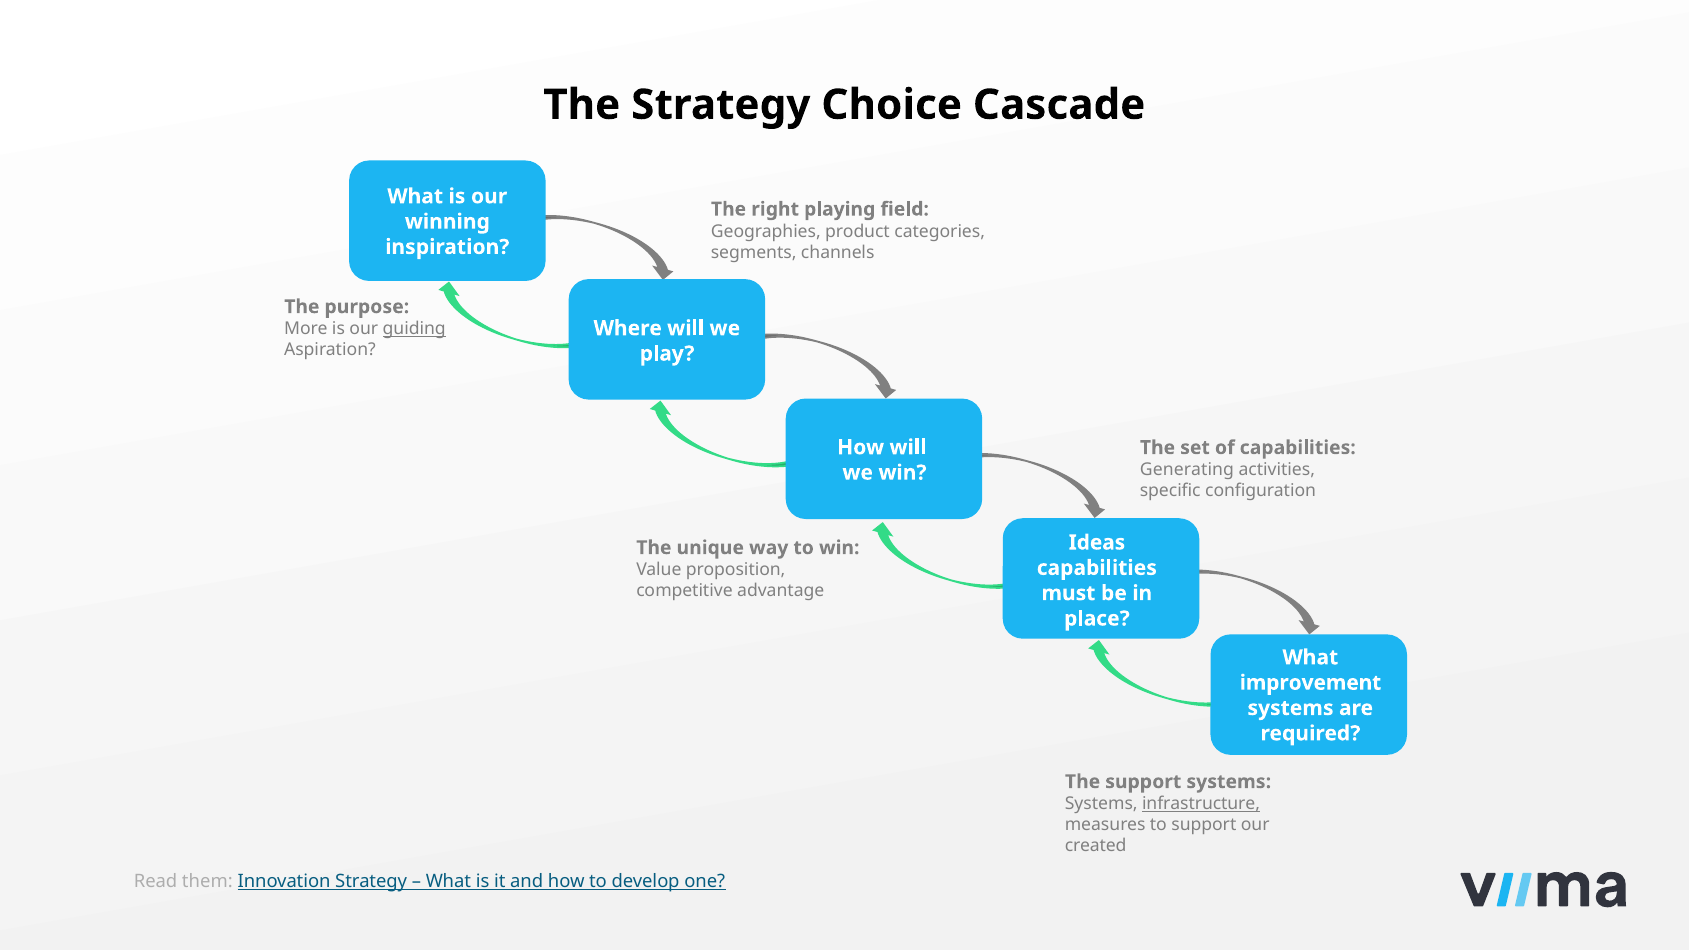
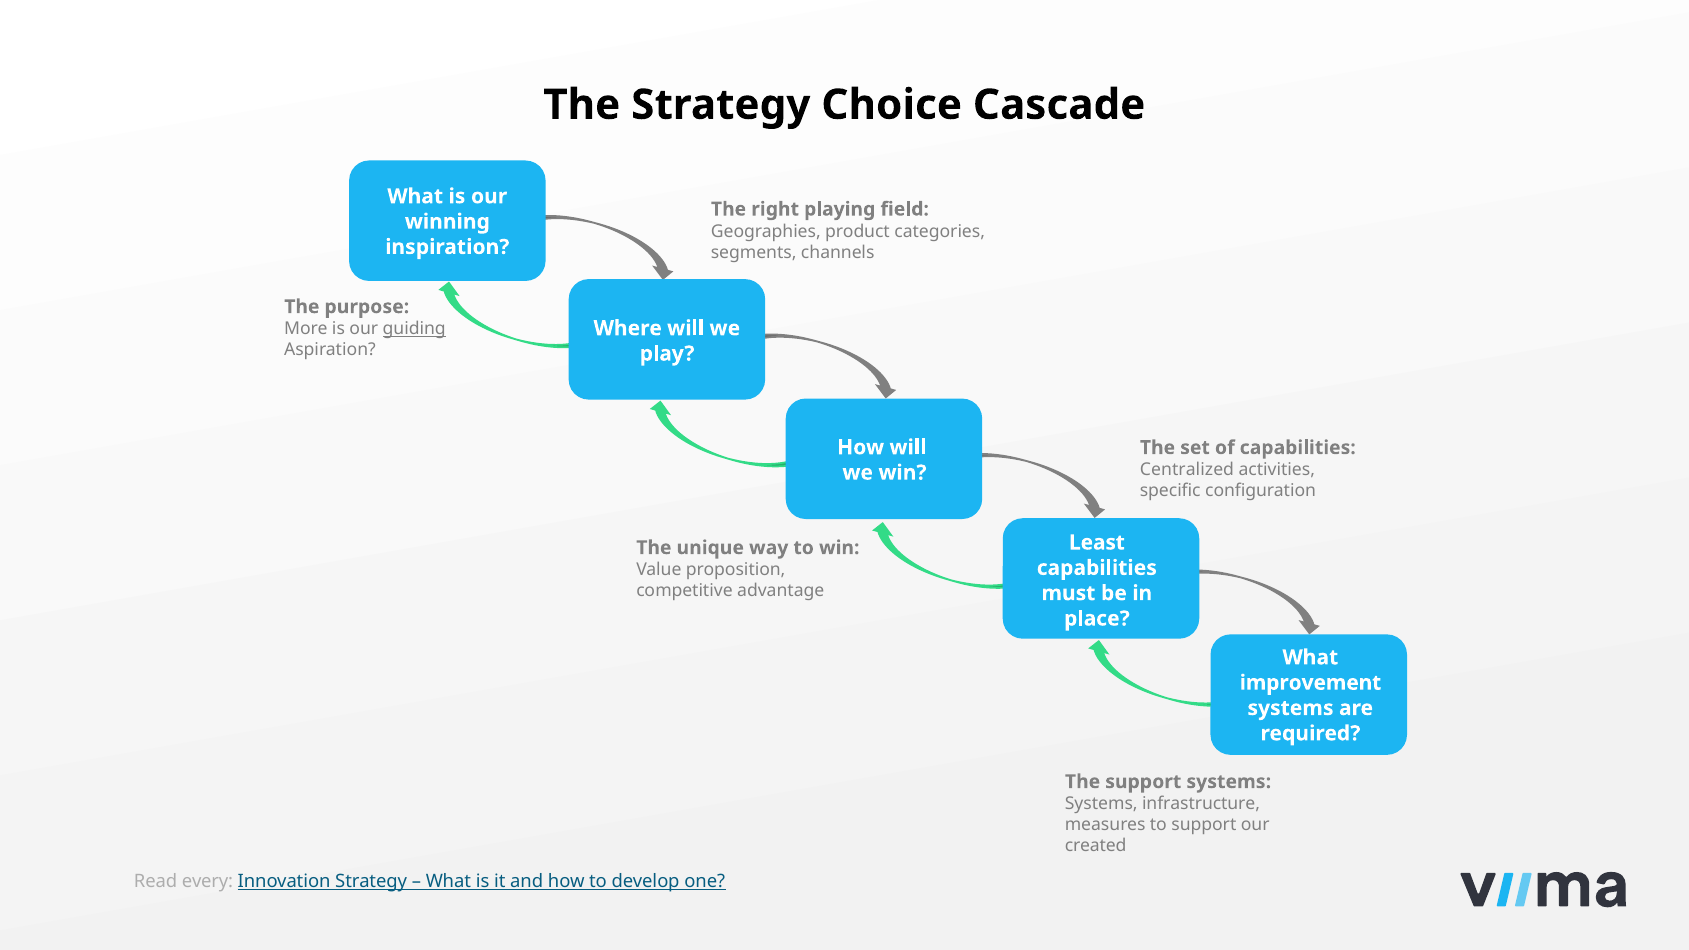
Generating: Generating -> Centralized
Ideas: Ideas -> Least
infrastructure underline: present -> none
them: them -> every
